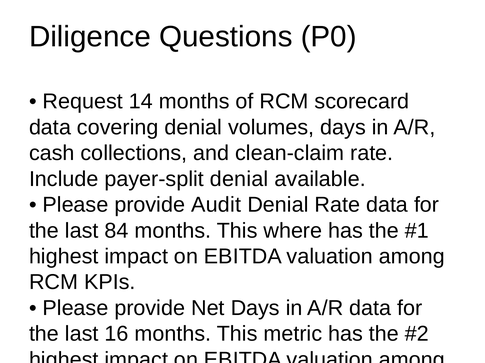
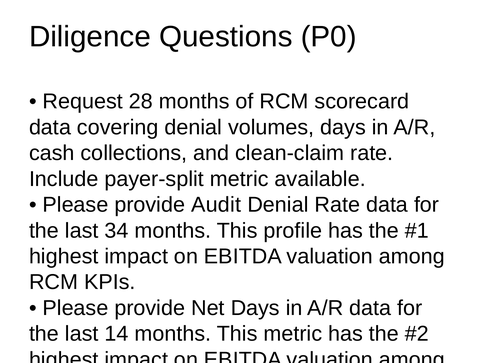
14: 14 -> 28
payer-split denial: denial -> metric
84: 84 -> 34
where: where -> profile
16: 16 -> 14
